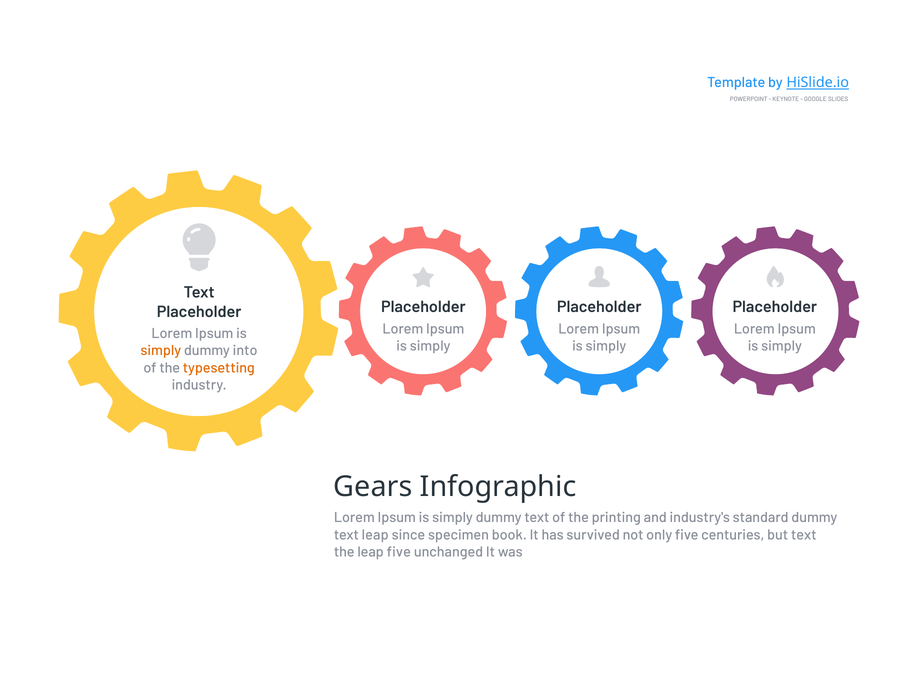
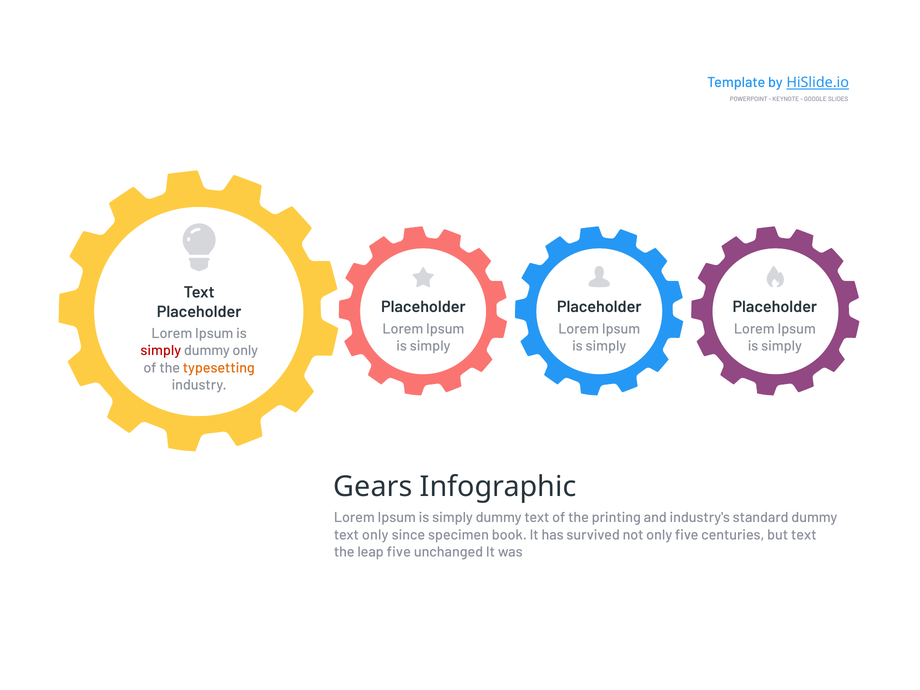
simply at (161, 351) colour: orange -> red
dummy into: into -> only
text leap: leap -> only
